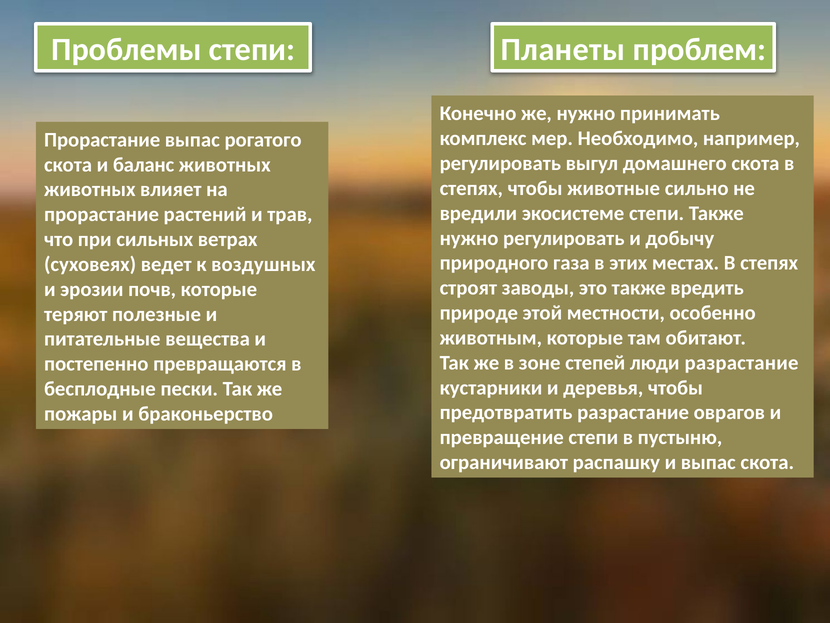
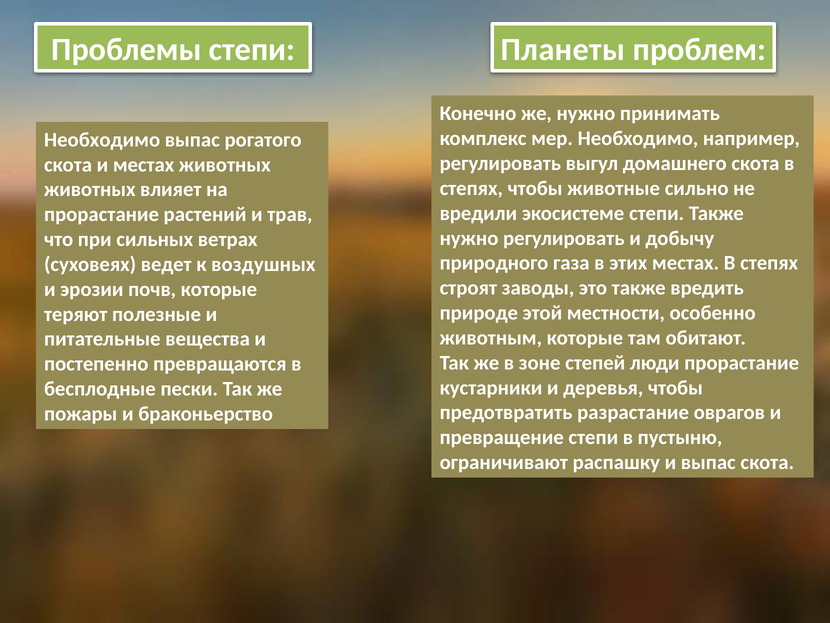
Прорастание at (102, 140): Прорастание -> Необходимо
и баланс: баланс -> местах
люди разрастание: разрастание -> прорастание
